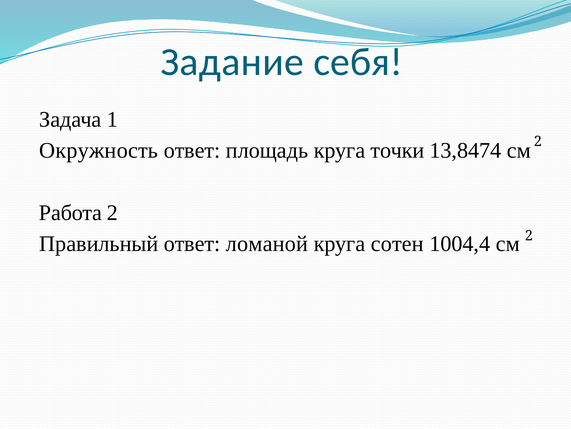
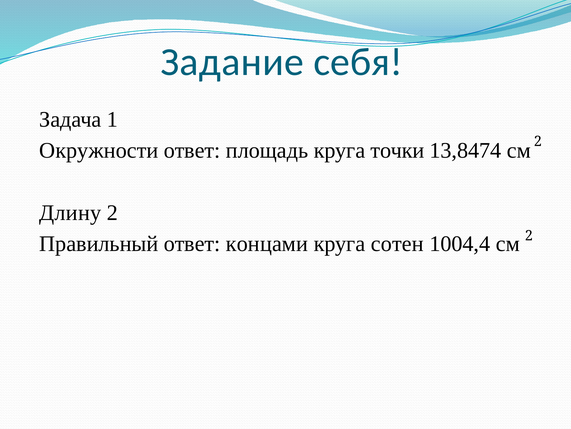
Окружность: Окружность -> Окружности
Работа: Работа -> Длину
ломаной: ломаной -> концами
